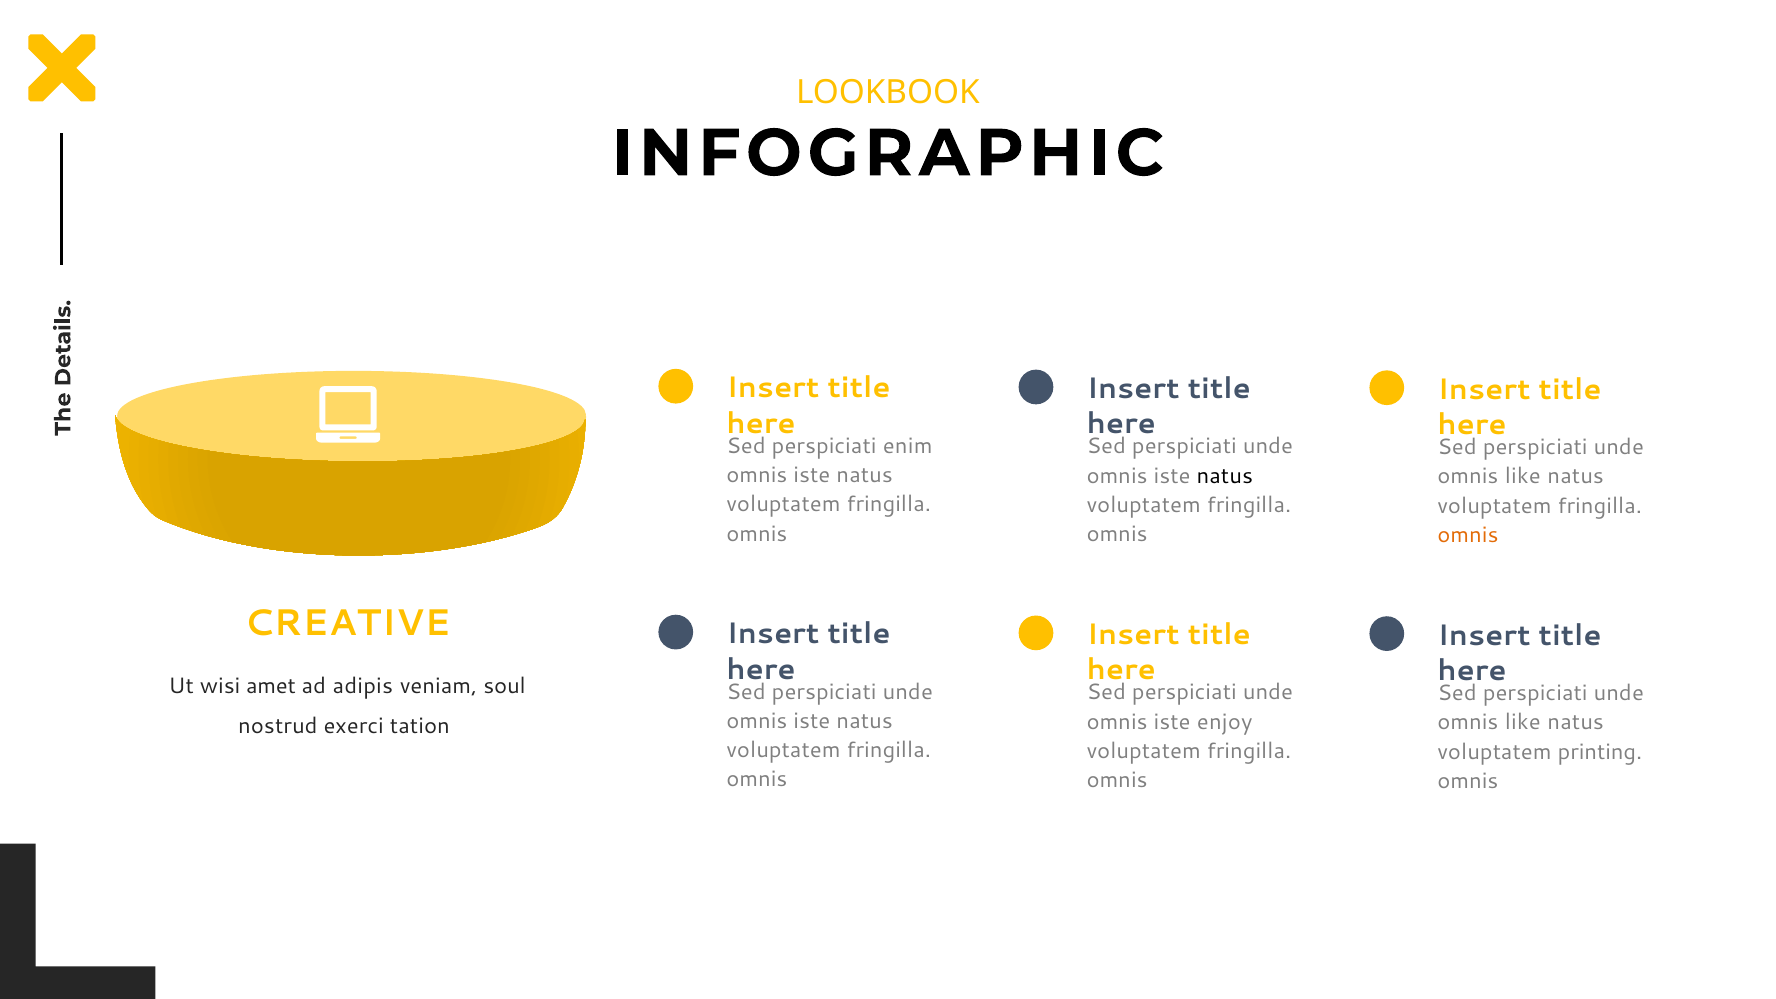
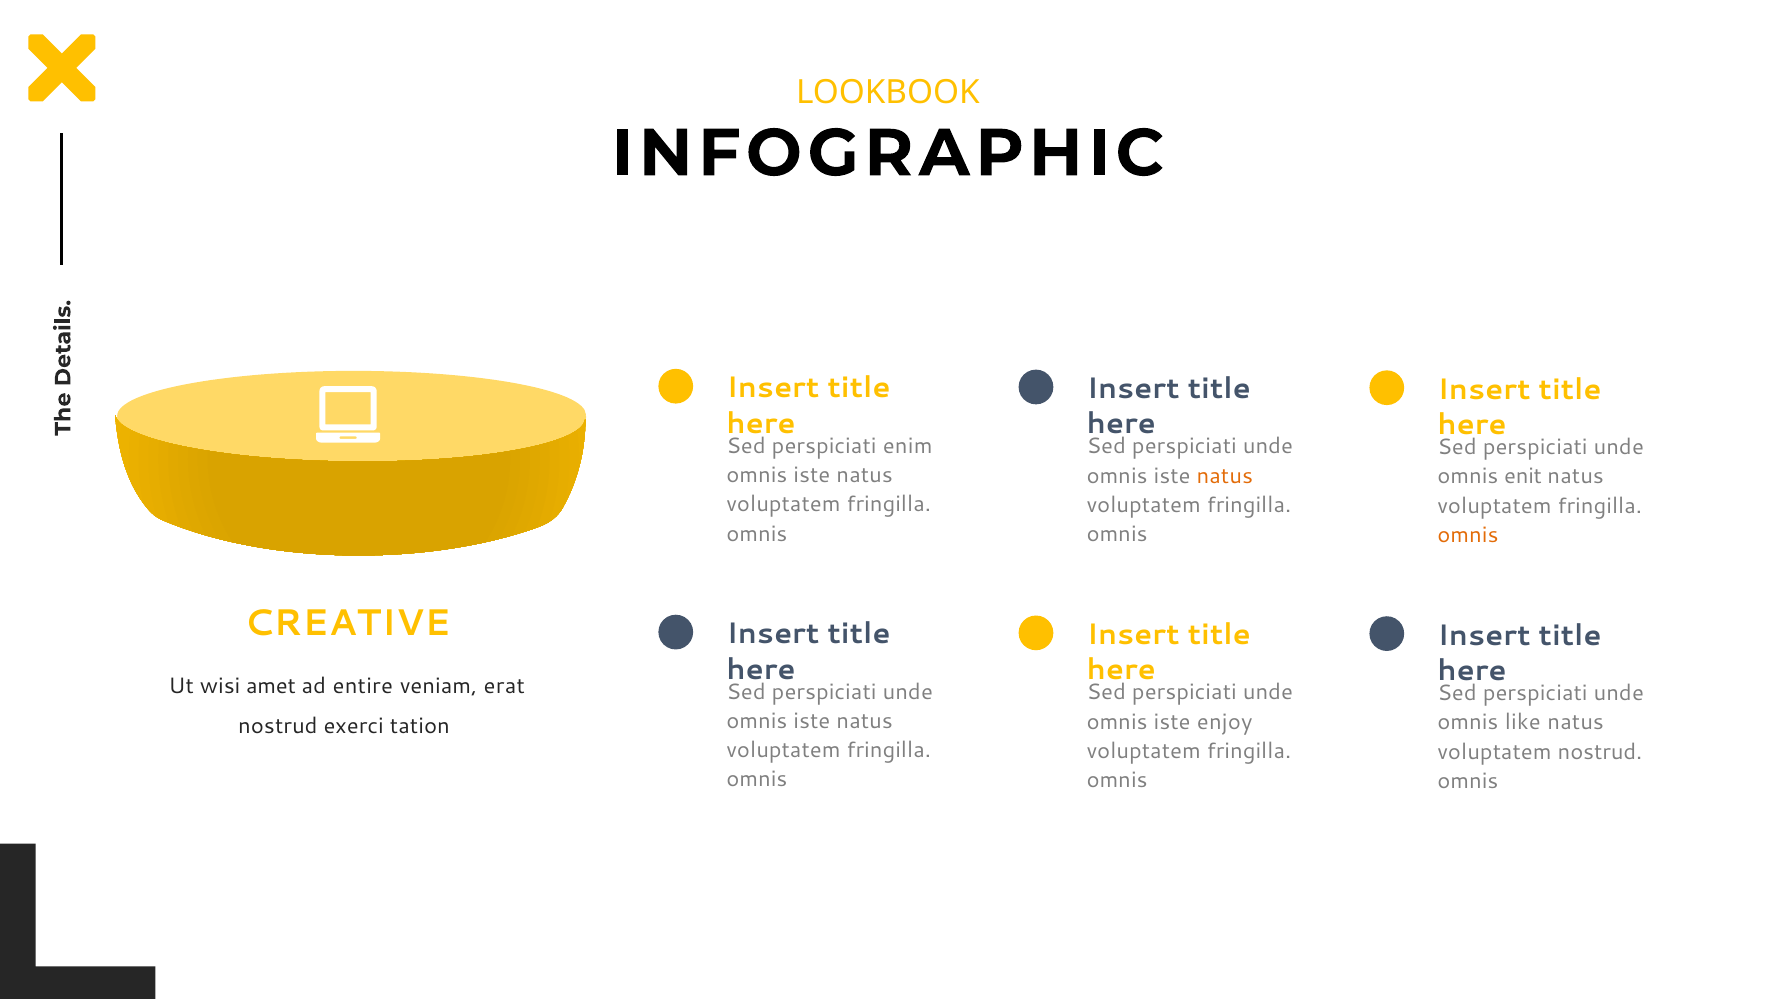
natus at (1225, 476) colour: black -> orange
like at (1523, 477): like -> enit
adipis: adipis -> entire
soul: soul -> erat
voluptatem printing: printing -> nostrud
